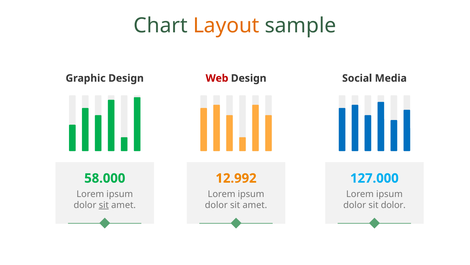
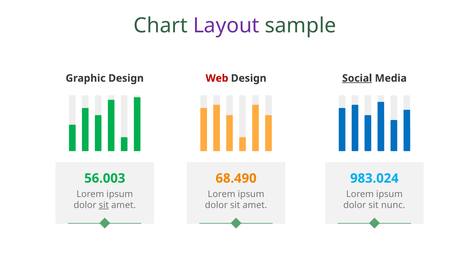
Layout colour: orange -> purple
Social underline: none -> present
58.000: 58.000 -> 56.003
12.992: 12.992 -> 68.490
127.000: 127.000 -> 983.024
sit dolor: dolor -> nunc
